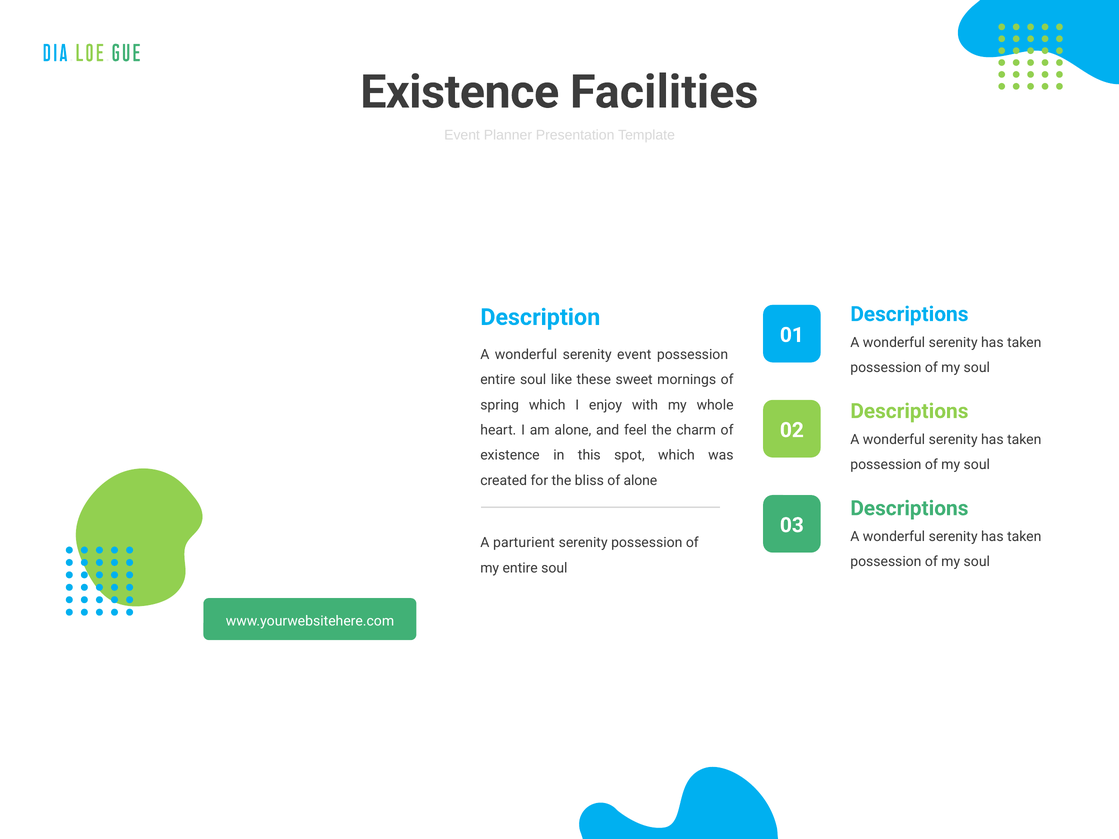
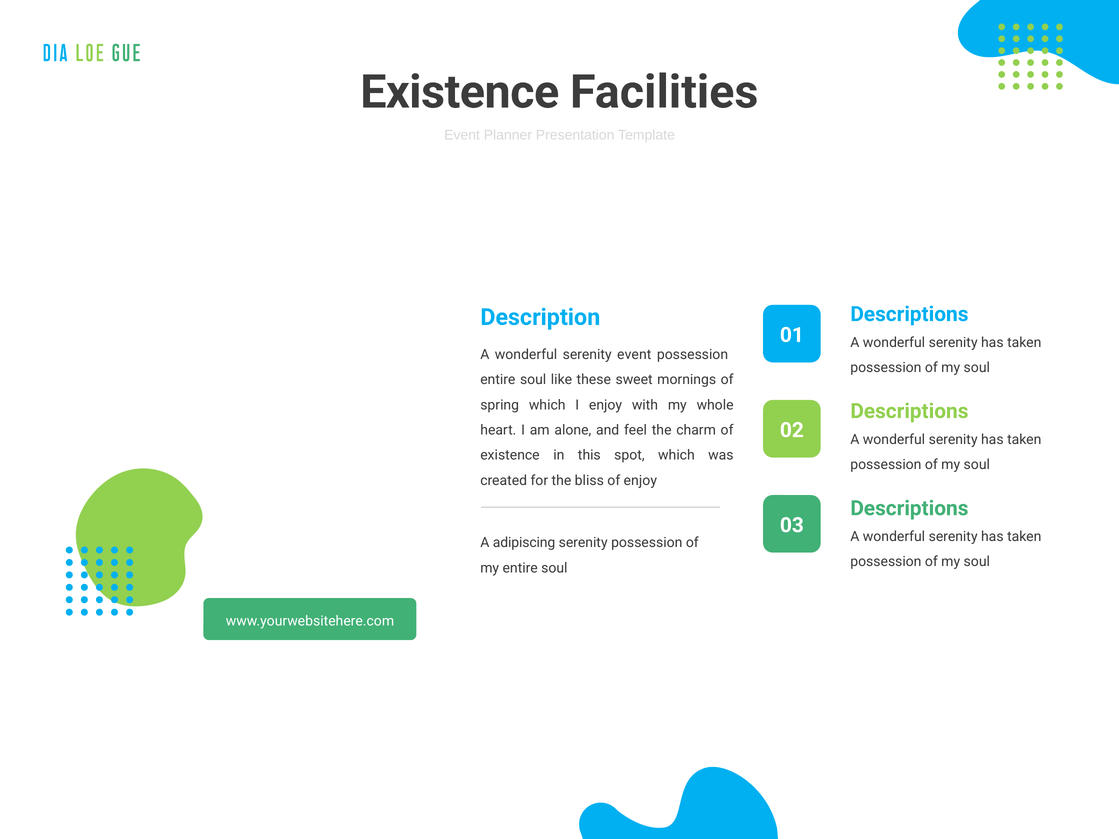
of alone: alone -> enjoy
parturient: parturient -> adipiscing
